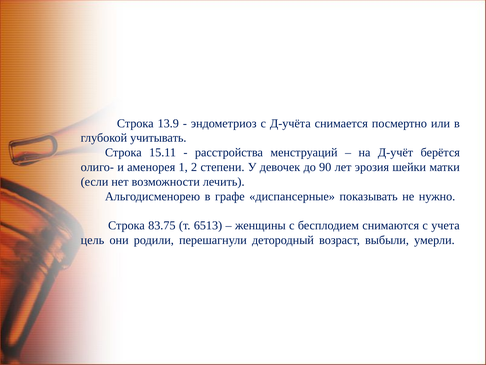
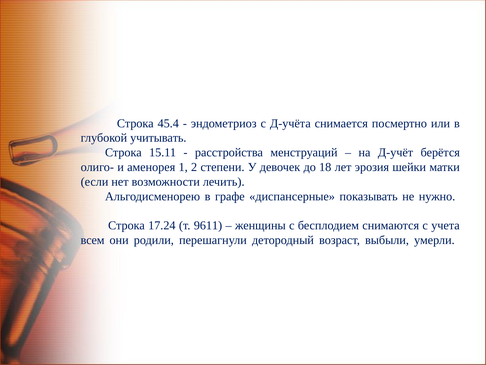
13.9: 13.9 -> 45.4
90: 90 -> 18
83.75: 83.75 -> 17.24
6513: 6513 -> 9611
цель: цель -> всем
